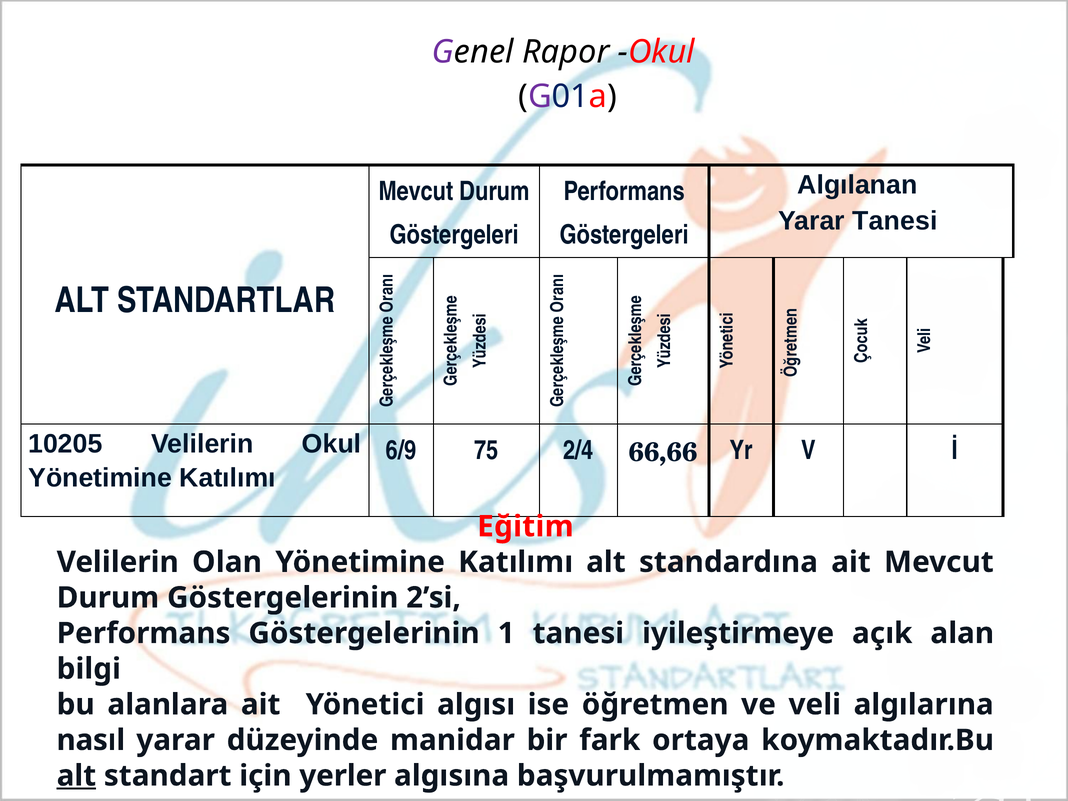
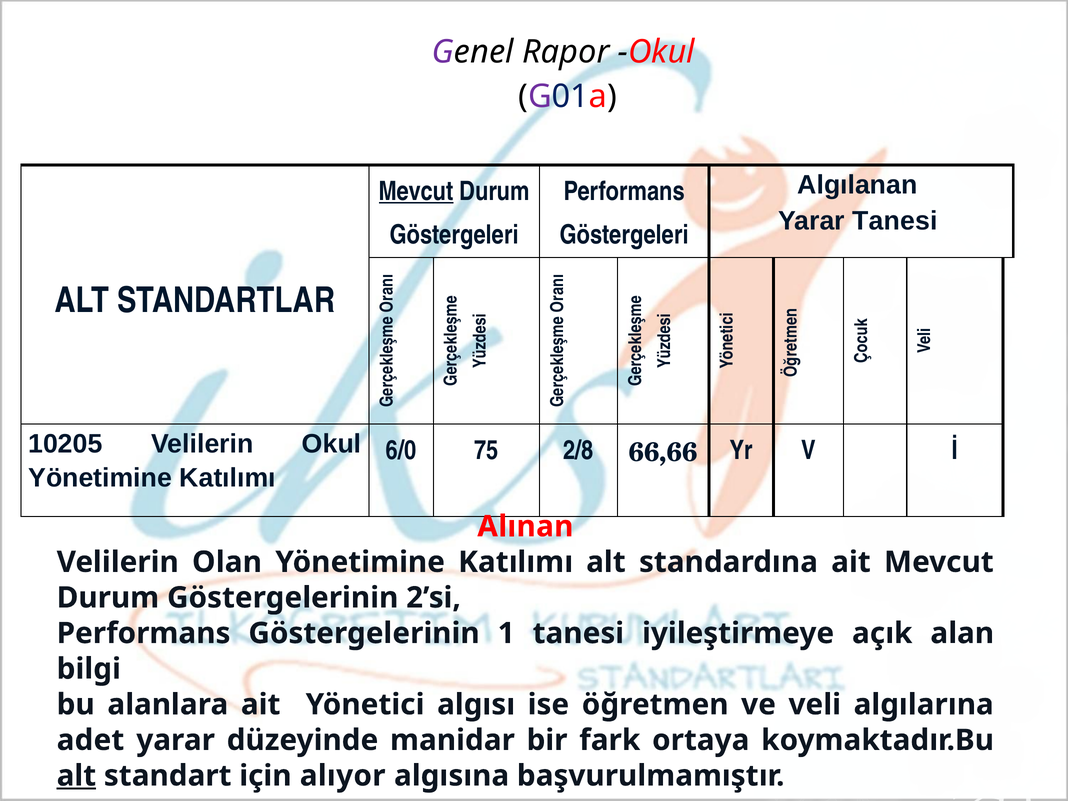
Mevcut at (416, 191) underline: none -> present
6/9: 6/9 -> 6/0
2/4: 2/4 -> 2/8
Eğitim: Eğitim -> Alınan
nasıl: nasıl -> adet
yerler: yerler -> alıyor
